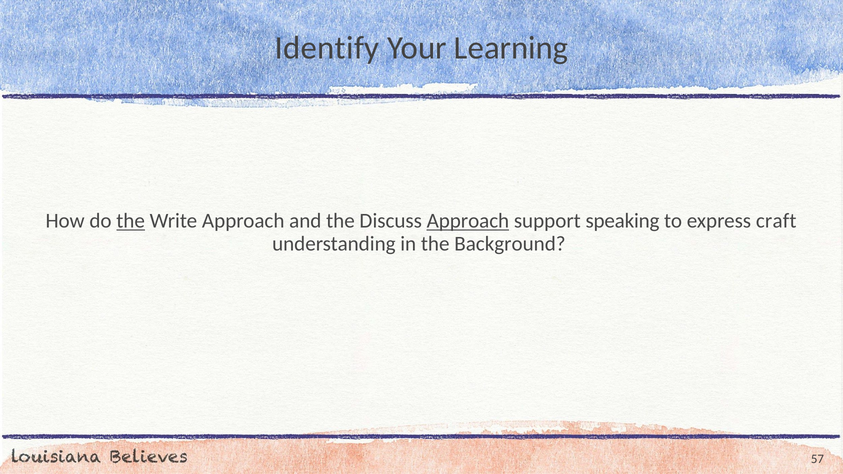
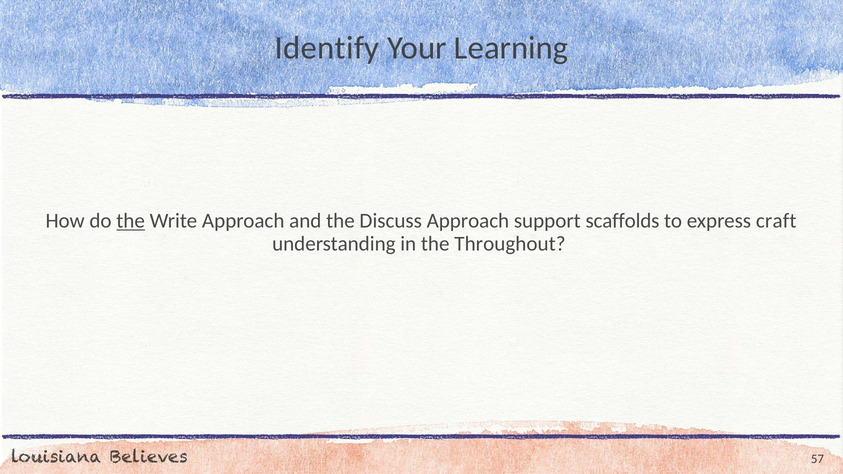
Approach at (468, 221) underline: present -> none
speaking: speaking -> scaffolds
Background: Background -> Throughout
